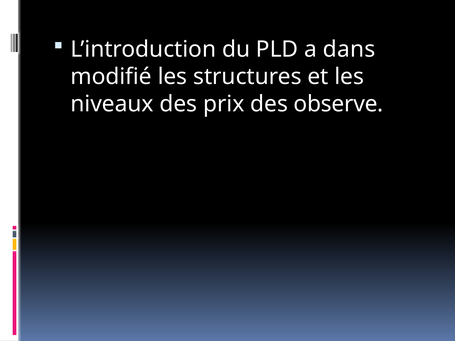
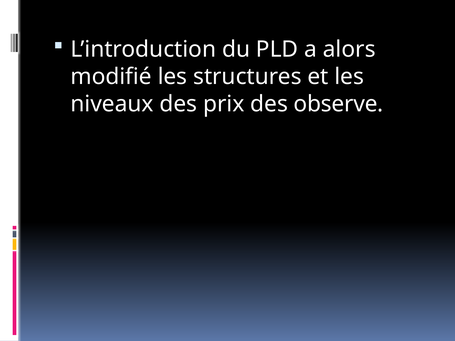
dans: dans -> alors
